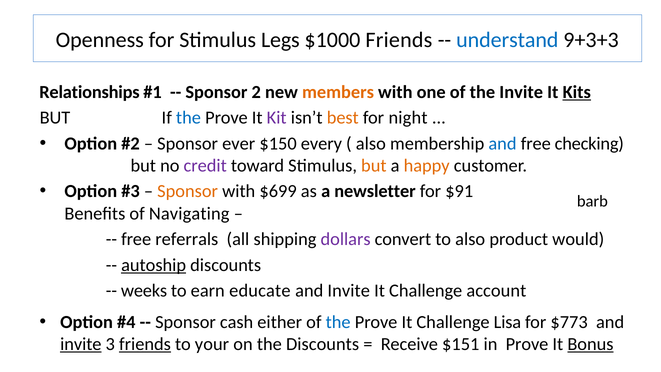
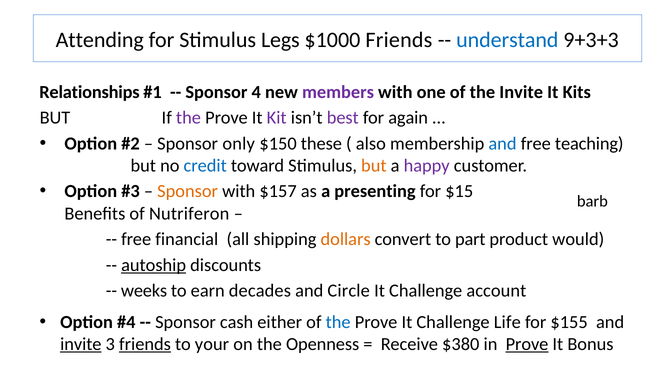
Openness: Openness -> Attending
2: 2 -> 4
members colour: orange -> purple
Kits underline: present -> none
the at (188, 118) colour: blue -> purple
best colour: orange -> purple
night: night -> again
ever: ever -> only
every: every -> these
checking: checking -> teaching
credit colour: purple -> blue
happy colour: orange -> purple
$699: $699 -> $157
newsletter: newsletter -> presenting
$91: $91 -> $15
Navigating: Navigating -> Nutriferon
referrals: referrals -> financial
dollars colour: purple -> orange
to also: also -> part
educate: educate -> decades
Invite at (349, 291): Invite -> Circle
Lisa: Lisa -> Life
$773: $773 -> $155
the Discounts: Discounts -> Openness
$151: $151 -> $380
Prove at (527, 344) underline: none -> present
Bonus underline: present -> none
